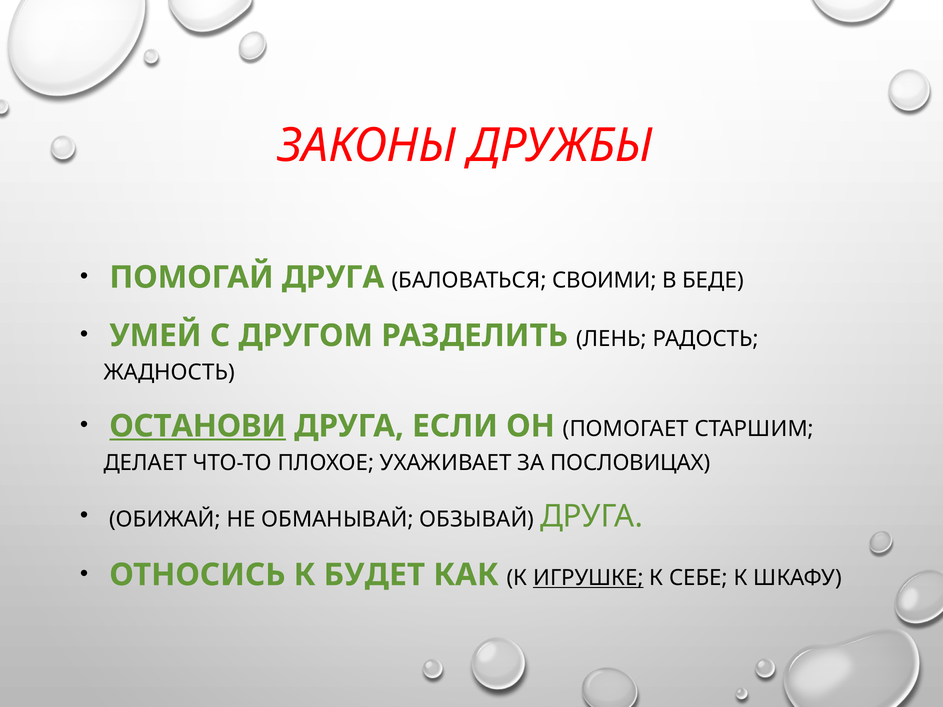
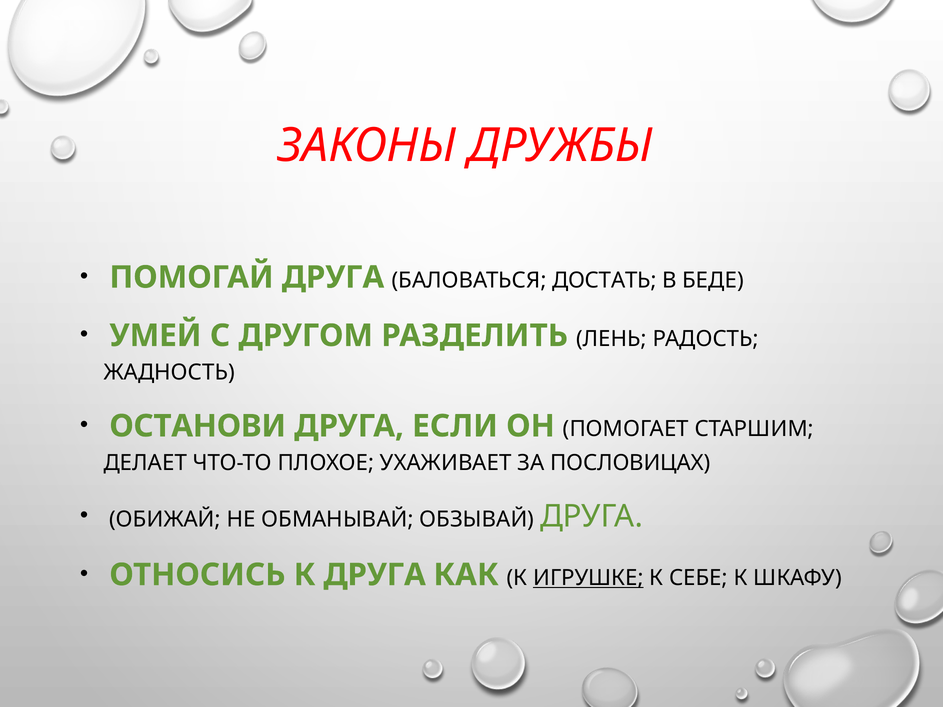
СВОИМИ: СВОИМИ -> ДОСТАТЬ
ОСТАНОВИ underline: present -> none
К БУДЕТ: БУДЕТ -> ДРУГА
